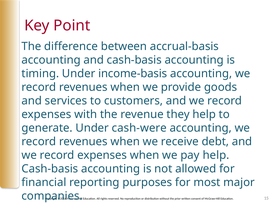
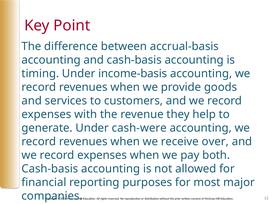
debt: debt -> over
pay help: help -> both
